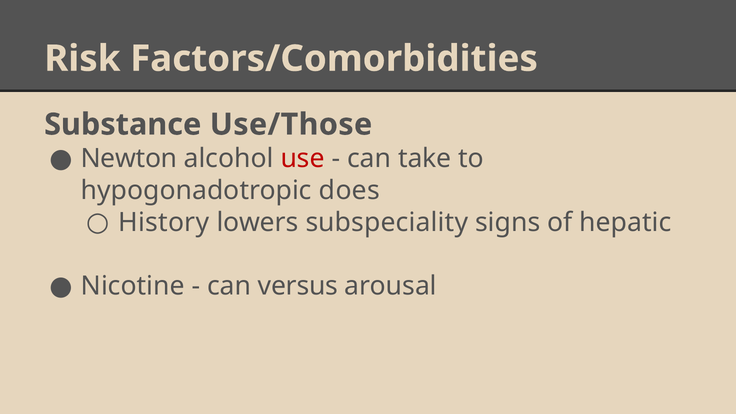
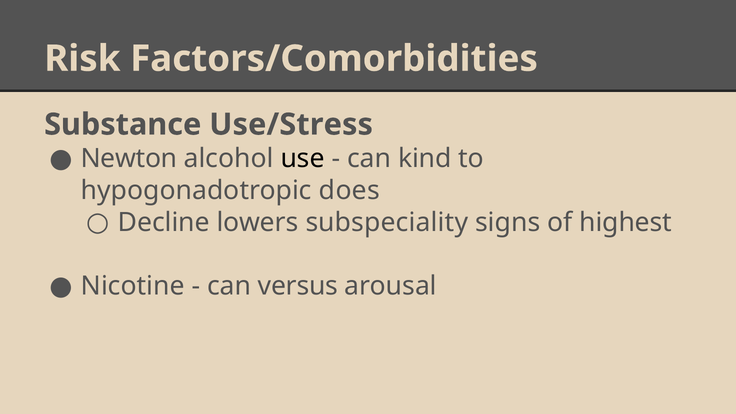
Use/Those: Use/Those -> Use/Stress
use colour: red -> black
take: take -> kind
History: History -> Decline
hepatic: hepatic -> highest
